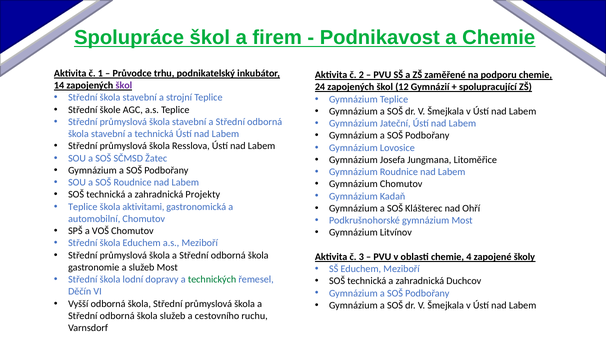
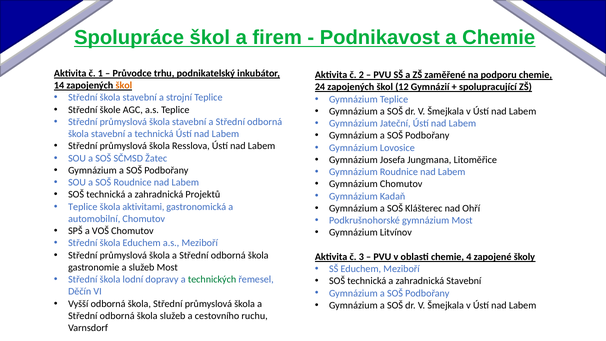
škol at (124, 85) colour: purple -> orange
Projekty: Projekty -> Projektů
zahradnická Duchcov: Duchcov -> Stavební
